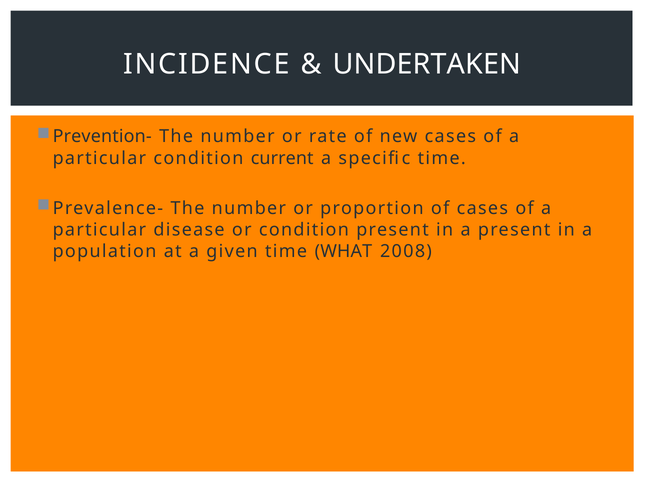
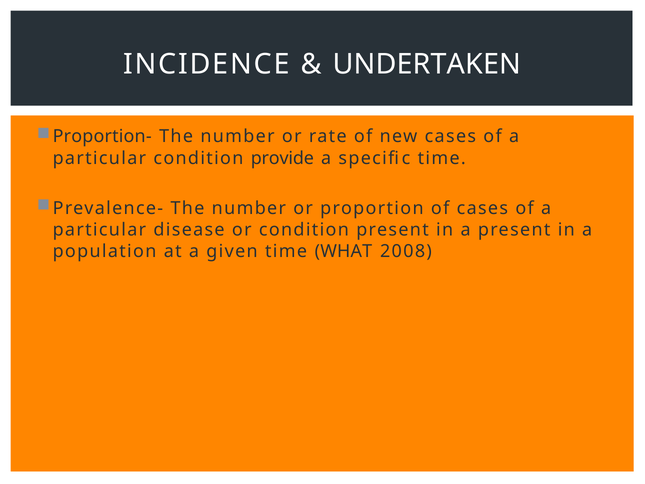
Prevention-: Prevention- -> Proportion-
current: current -> provide
